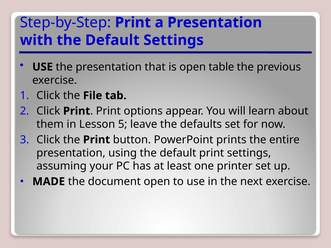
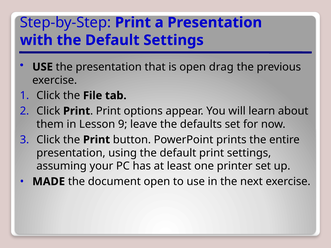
table: table -> drag
5: 5 -> 9
